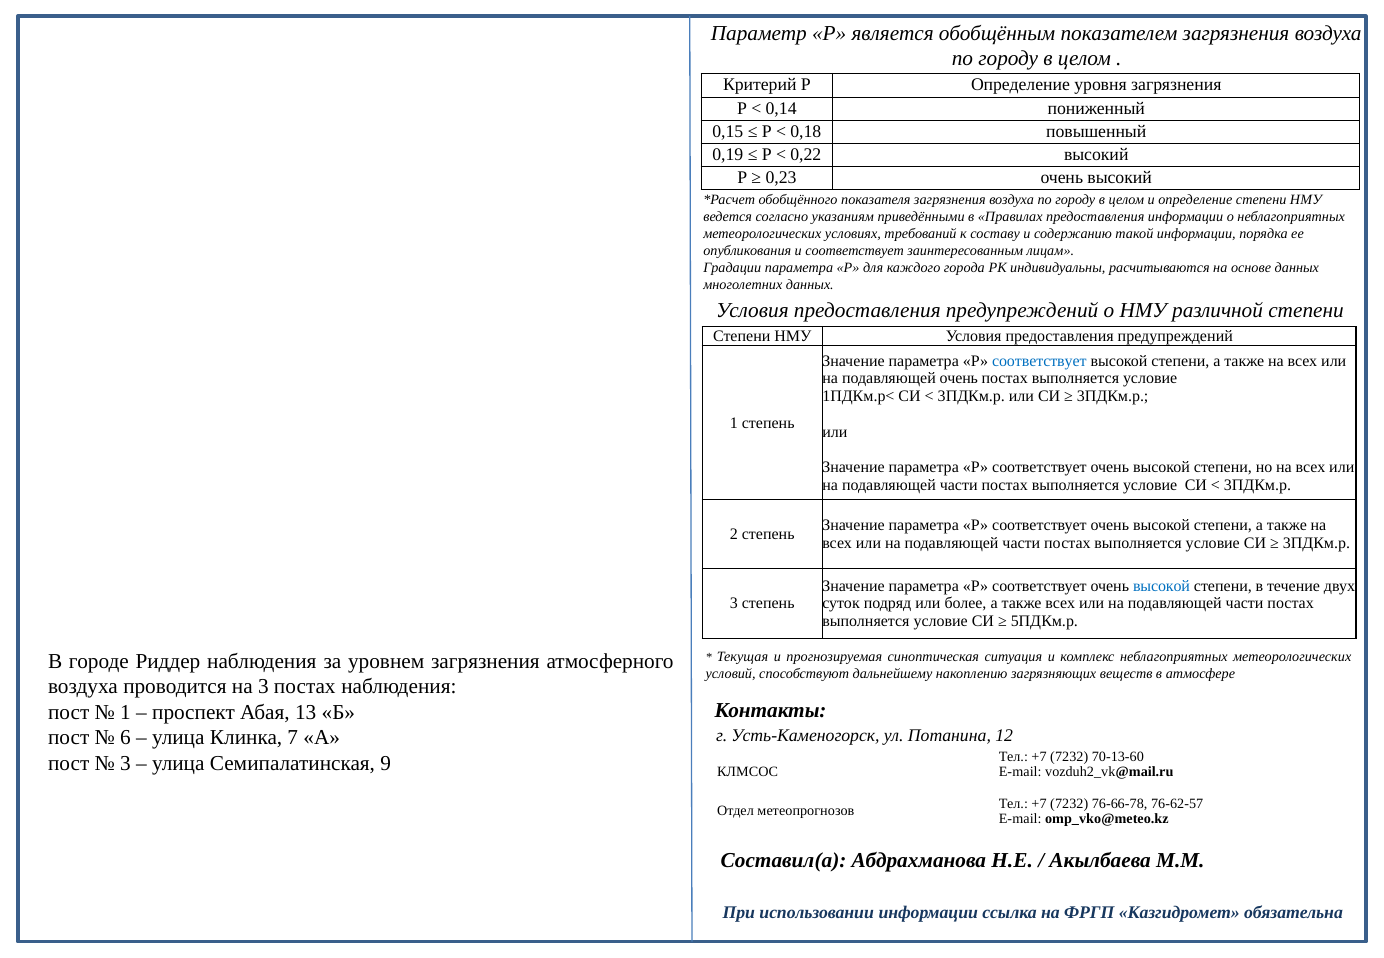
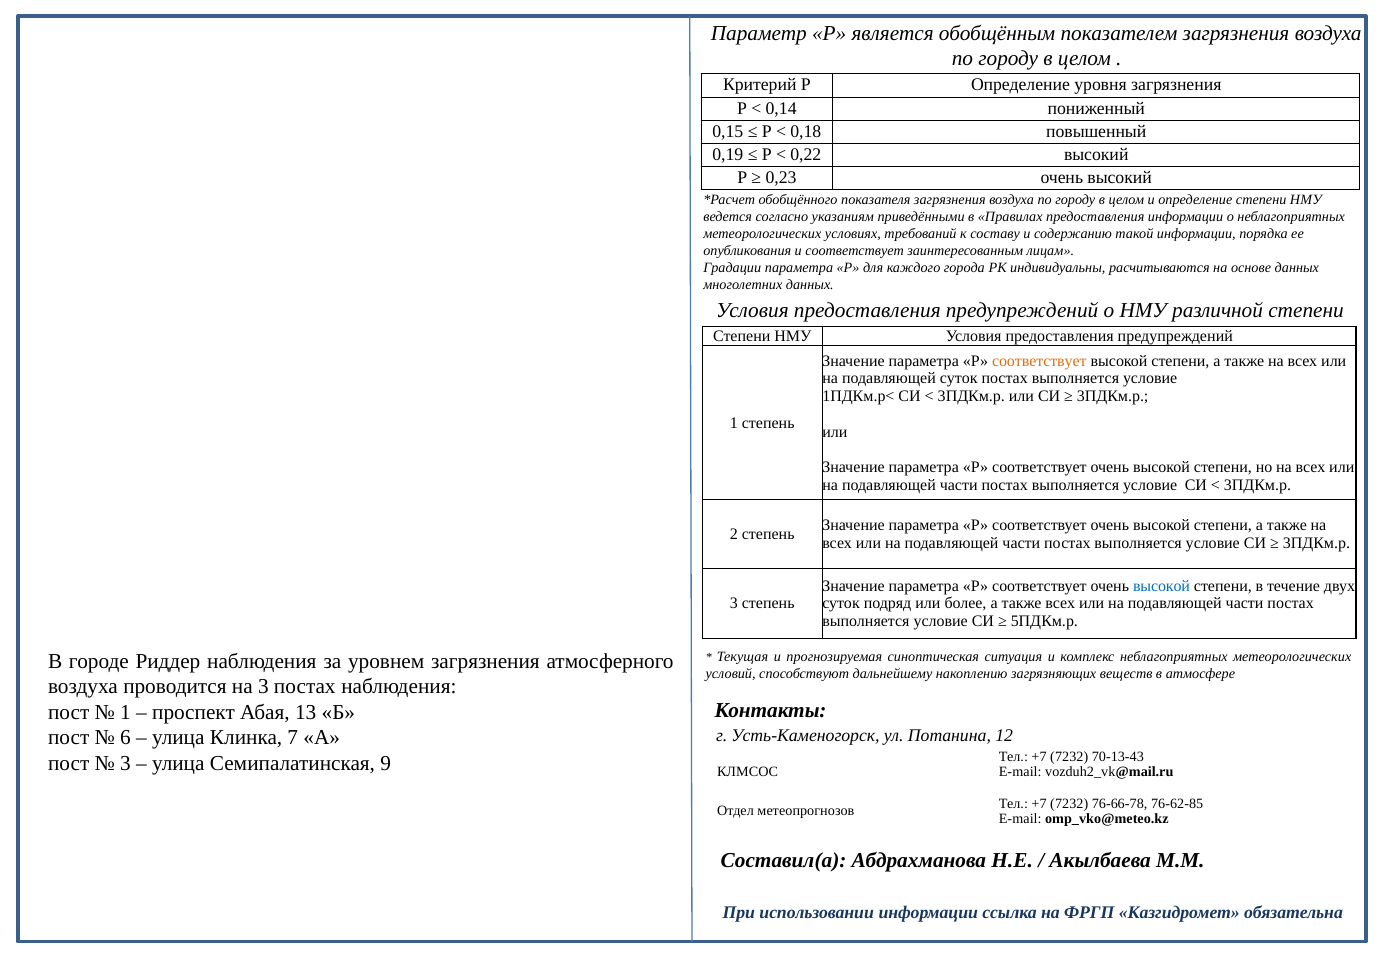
соответствует at (1039, 361) colour: blue -> orange
подавляющей очень: очень -> суток
70-13-60: 70-13-60 -> 70-13-43
76-62-57: 76-62-57 -> 76-62-85
